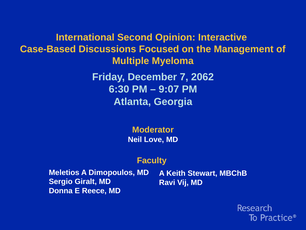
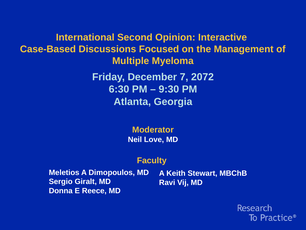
2062: 2062 -> 2072
9:07: 9:07 -> 9:30
